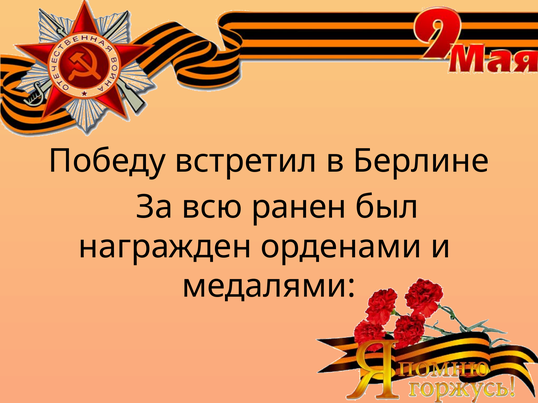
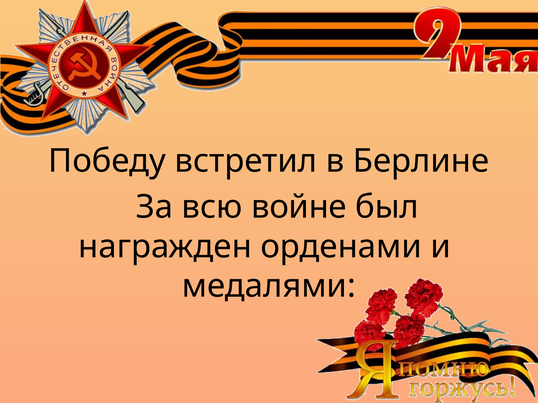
ранен: ранен -> войне
